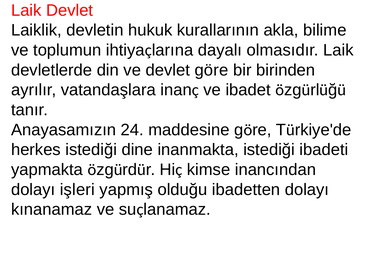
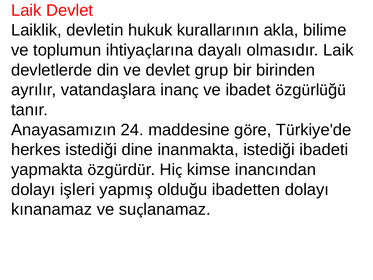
devlet göre: göre -> grup
